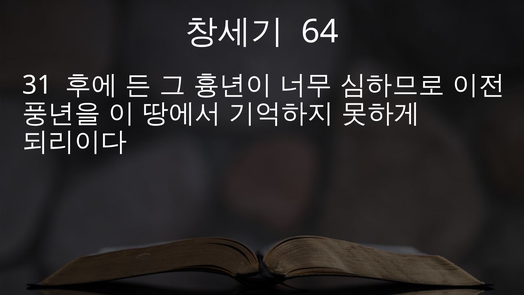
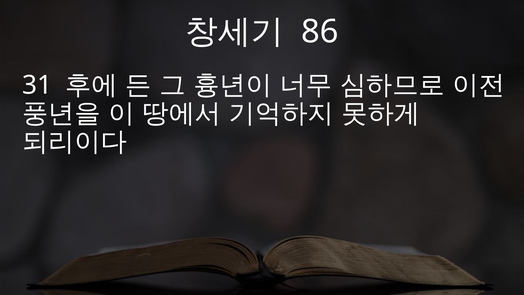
64: 64 -> 86
